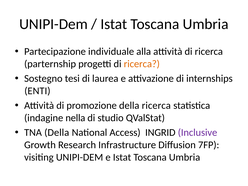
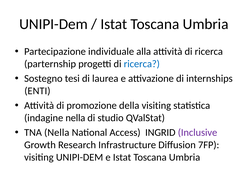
ricerca at (142, 64) colour: orange -> blue
della ricerca: ricerca -> visiting
TNA Della: Della -> Nella
